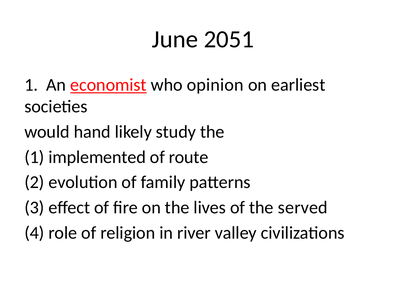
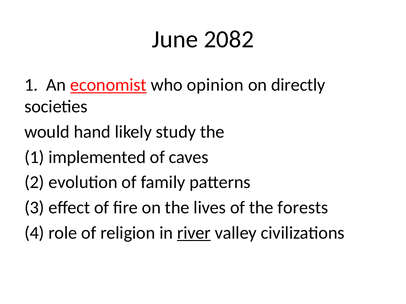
2051: 2051 -> 2082
earliest: earliest -> directly
route: route -> caves
served: served -> forests
river underline: none -> present
